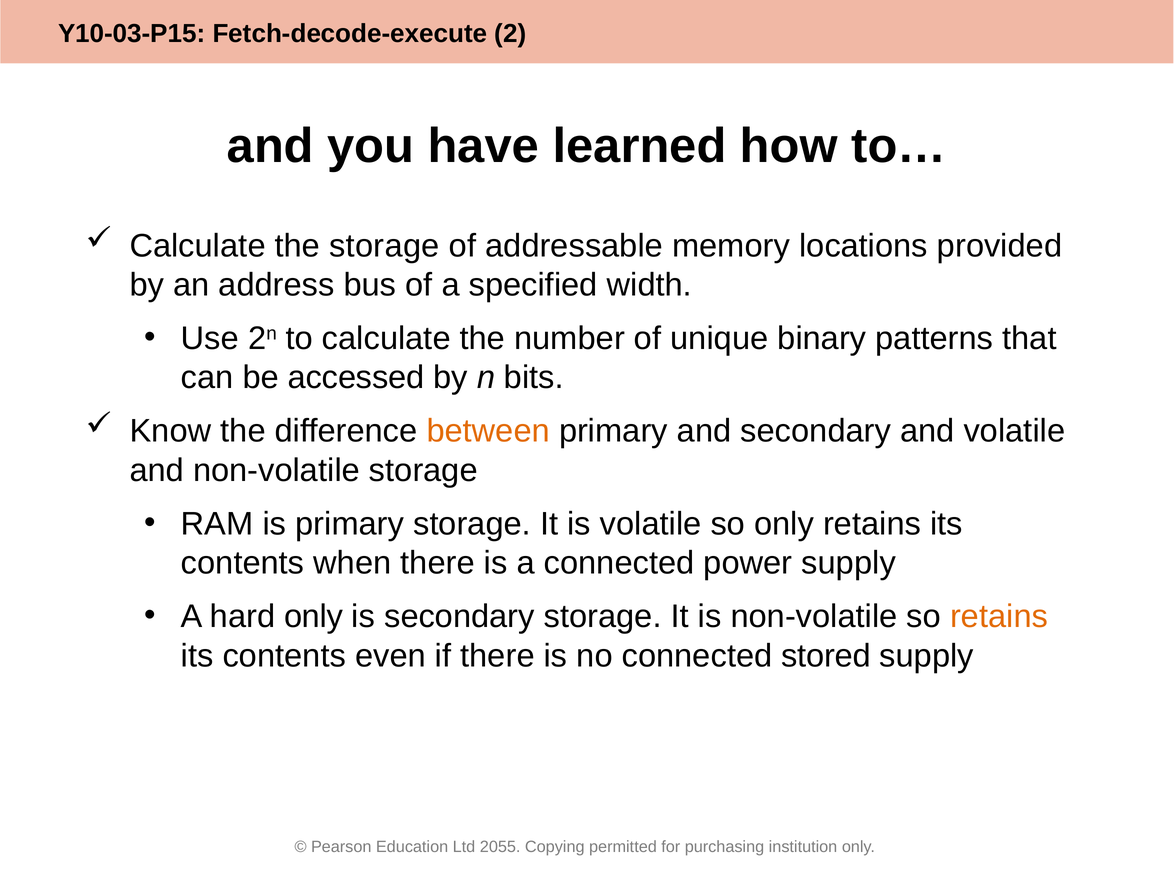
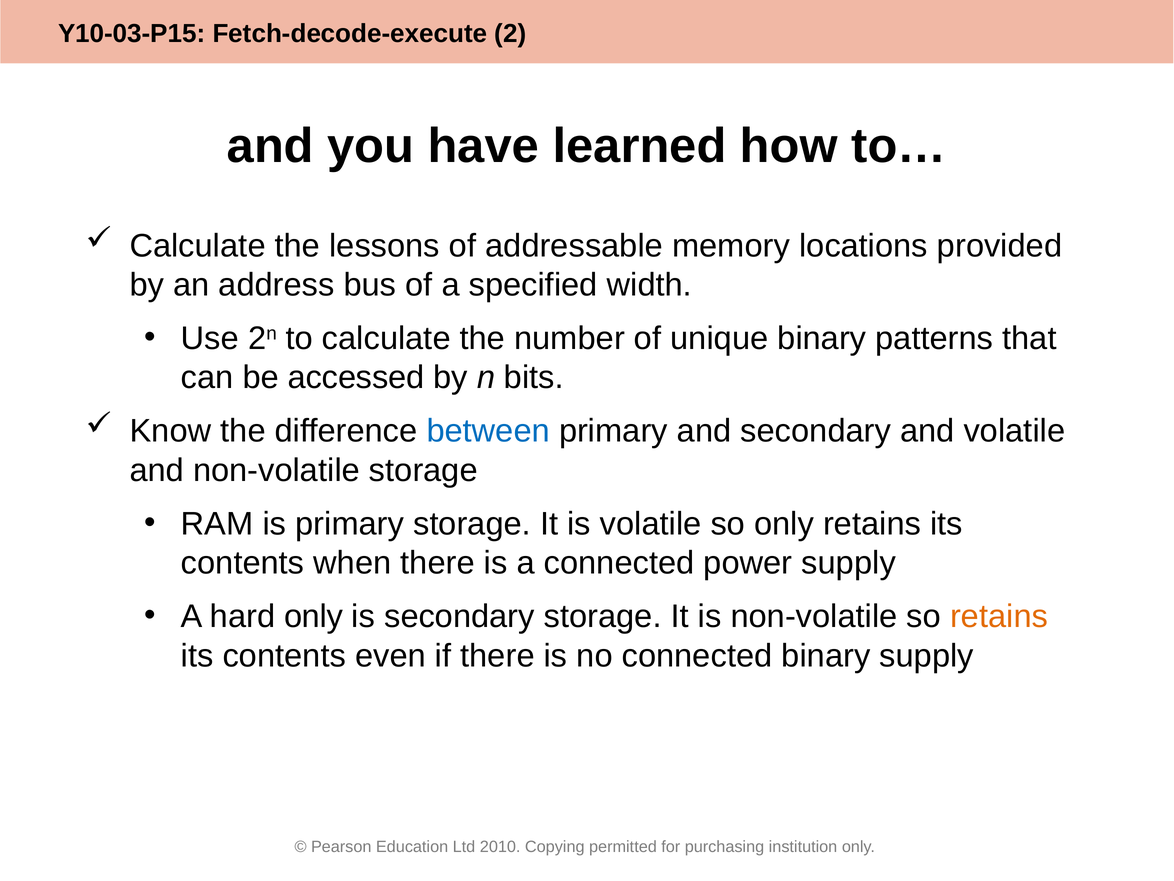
the storage: storage -> lessons
between colour: orange -> blue
connected stored: stored -> binary
2055: 2055 -> 2010
